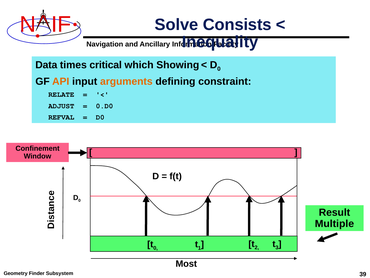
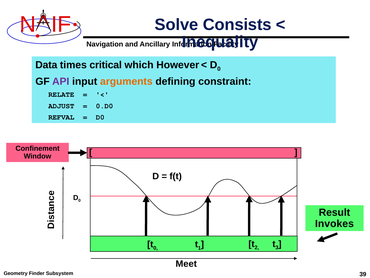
Showing: Showing -> However
API colour: orange -> purple
Multiple: Multiple -> Invokes
Most: Most -> Meet
